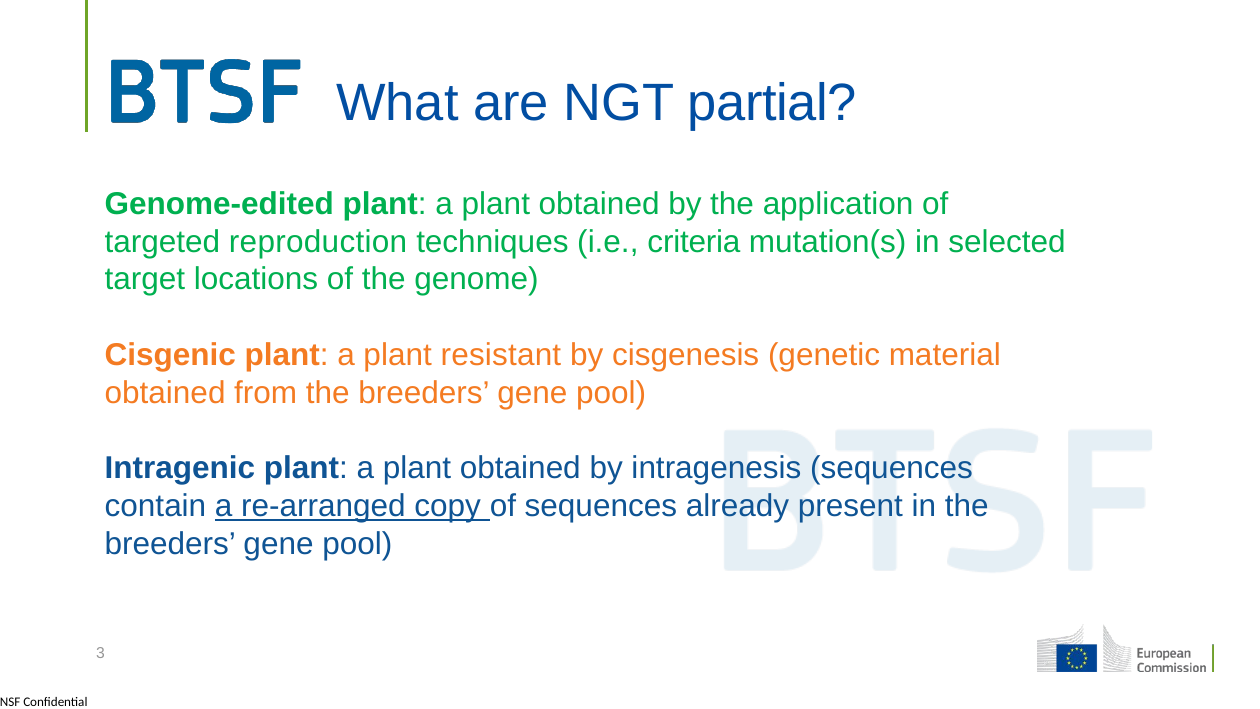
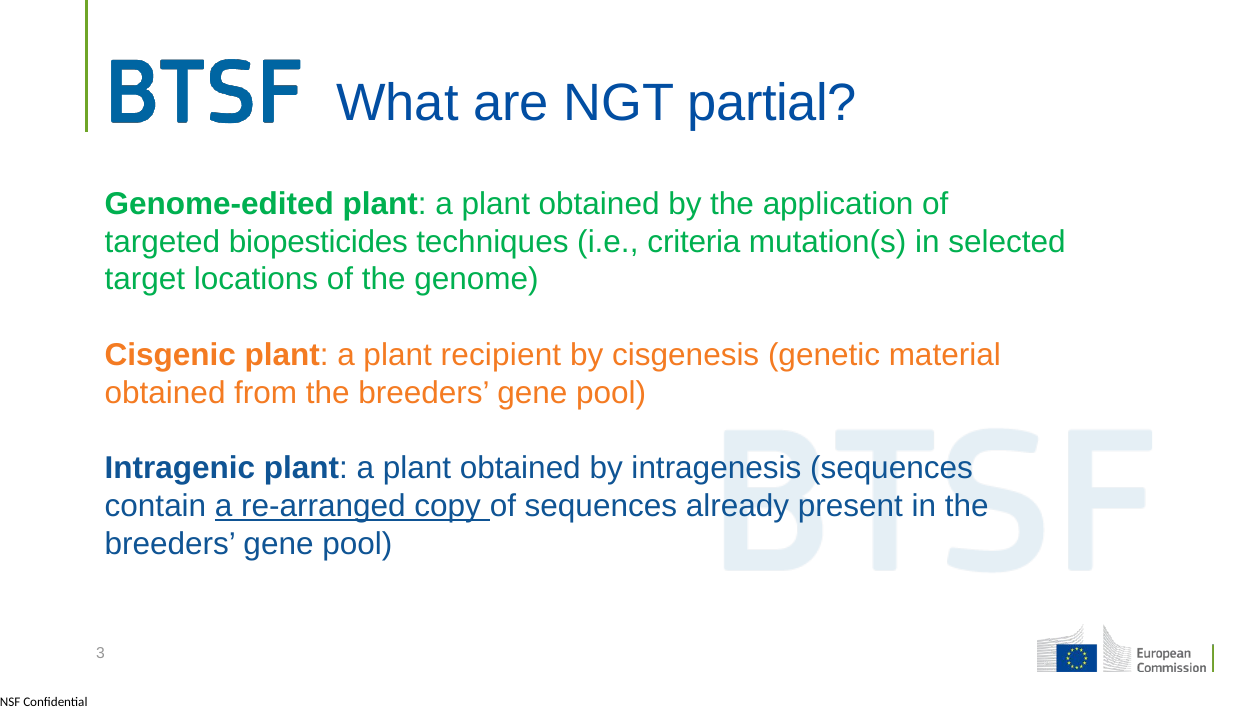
reproduction: reproduction -> biopesticides
resistant: resistant -> recipient
